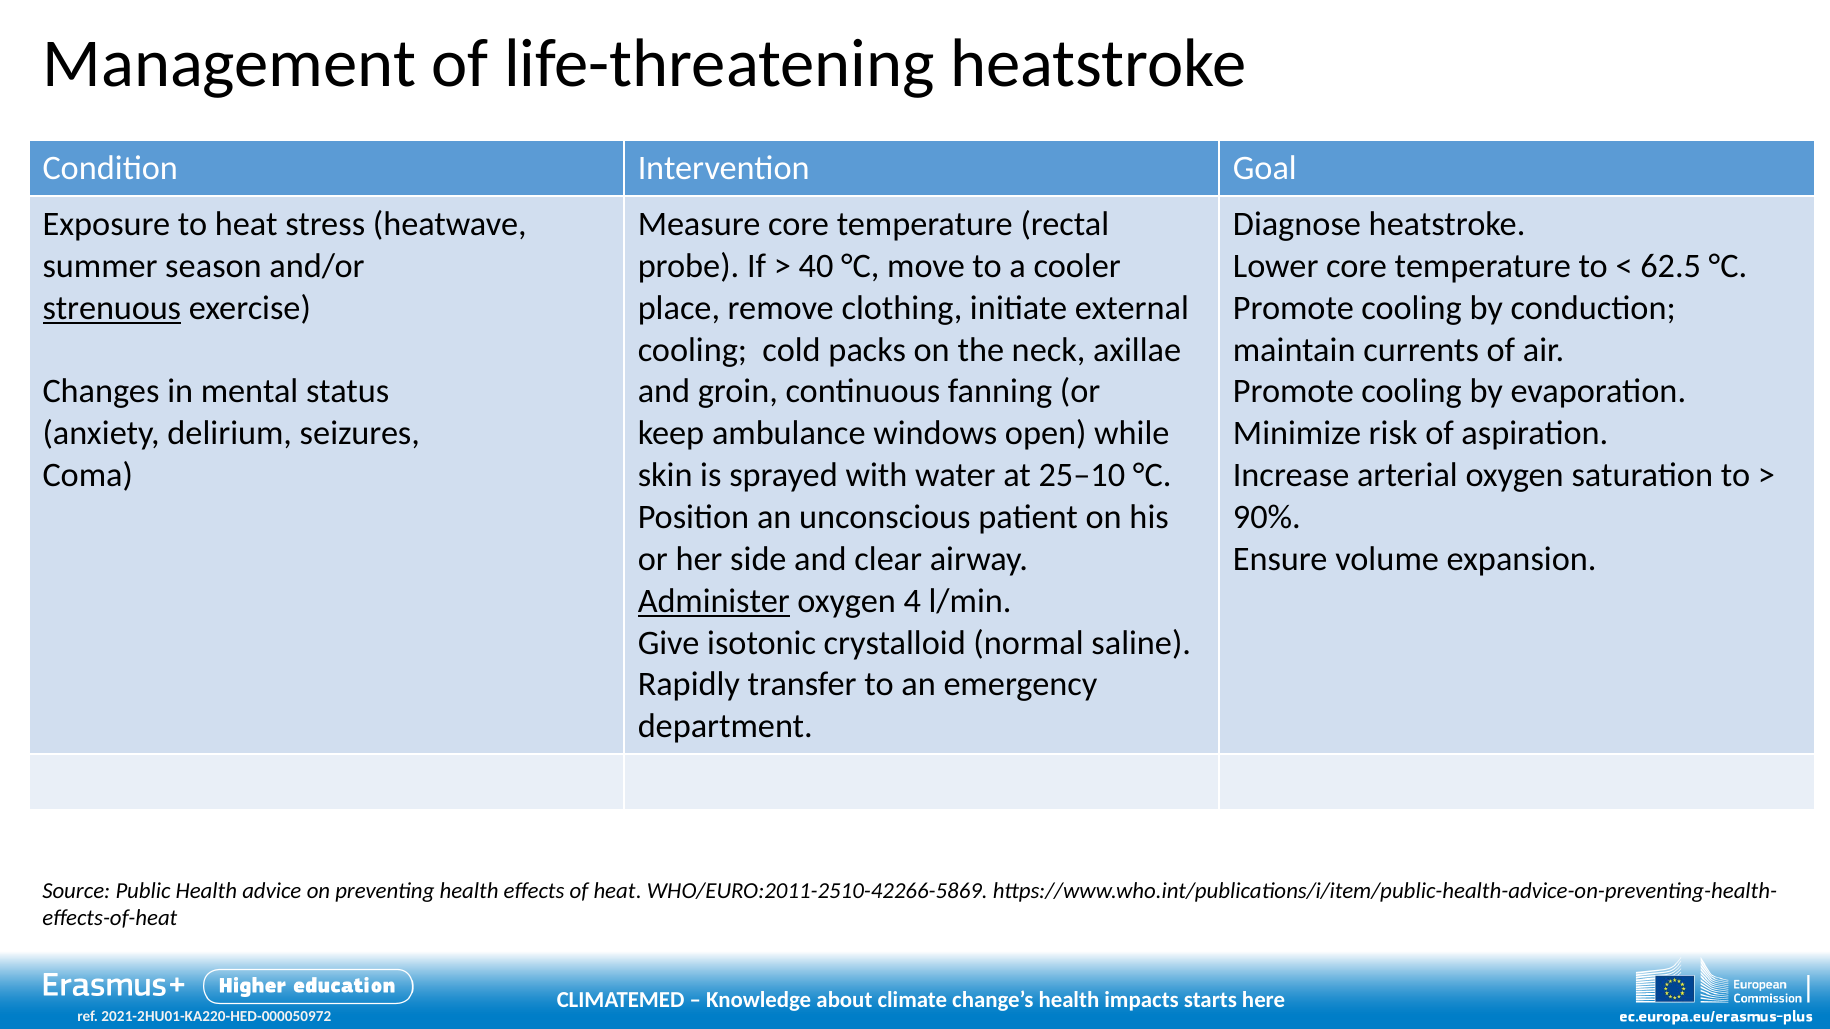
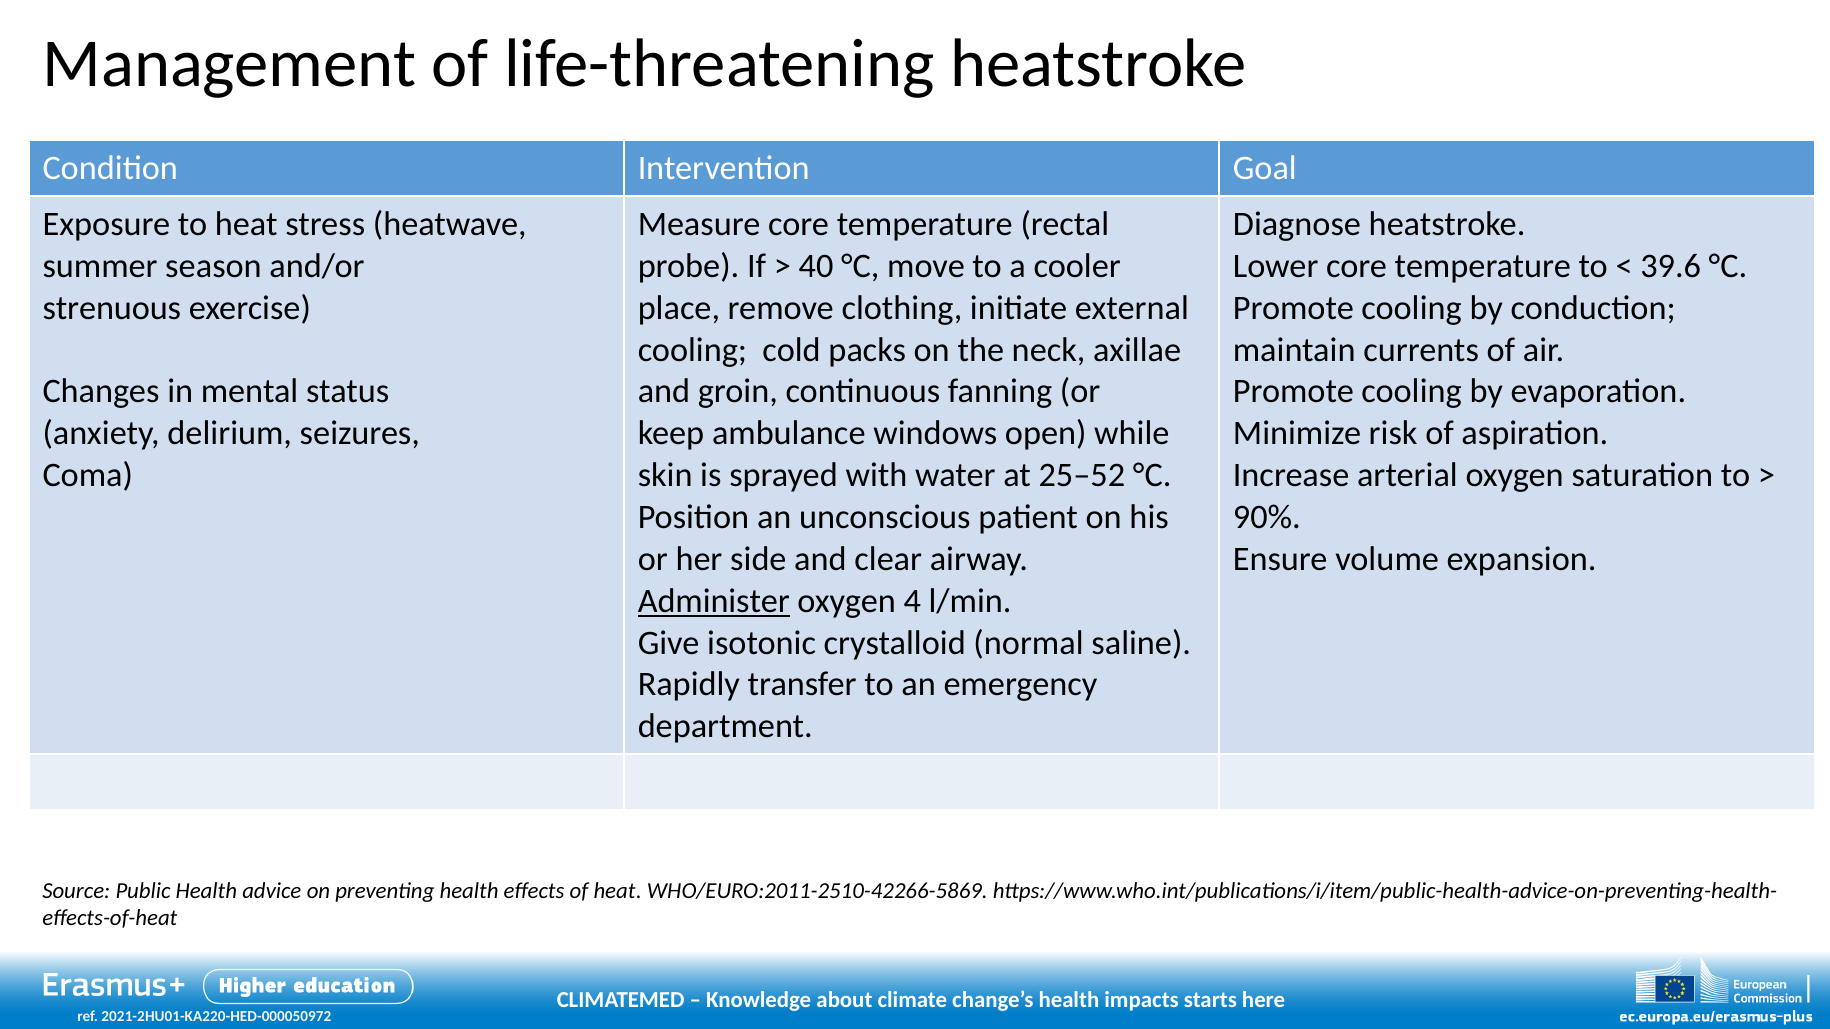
62.5: 62.5 -> 39.6
strenuous underline: present -> none
25–10: 25–10 -> 25–52
